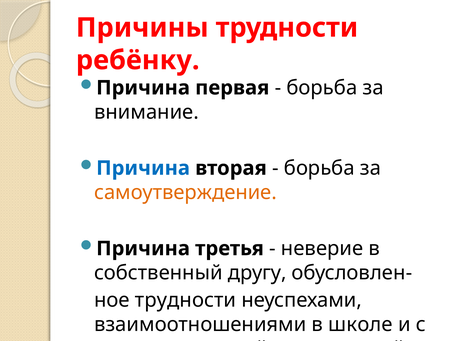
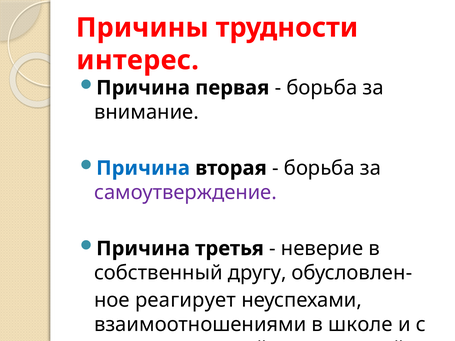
ребёнку: ребёнку -> интерес
самоутверждение colour: orange -> purple
трудности at (186, 301): трудности -> реагирует
